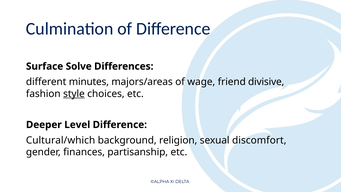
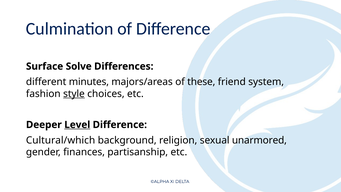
wage: wage -> these
divisive: divisive -> system
Level underline: none -> present
discomfort: discomfort -> unarmored
